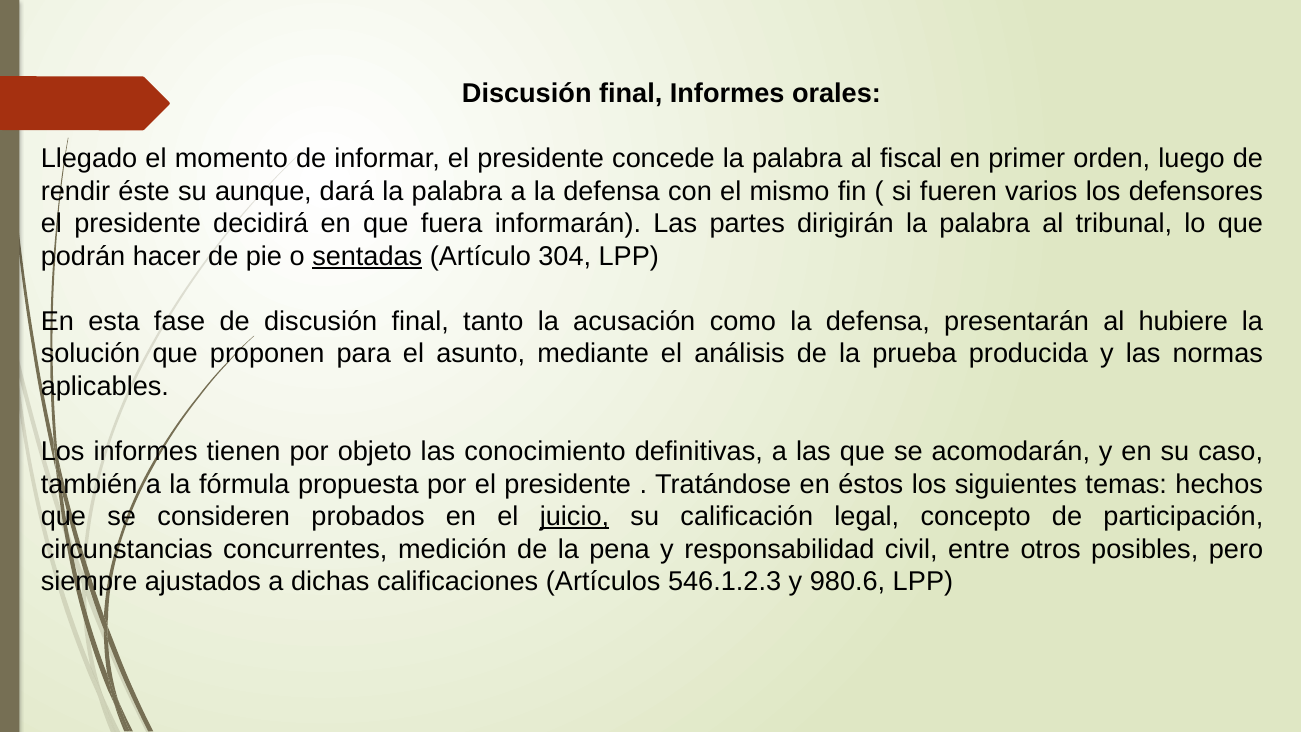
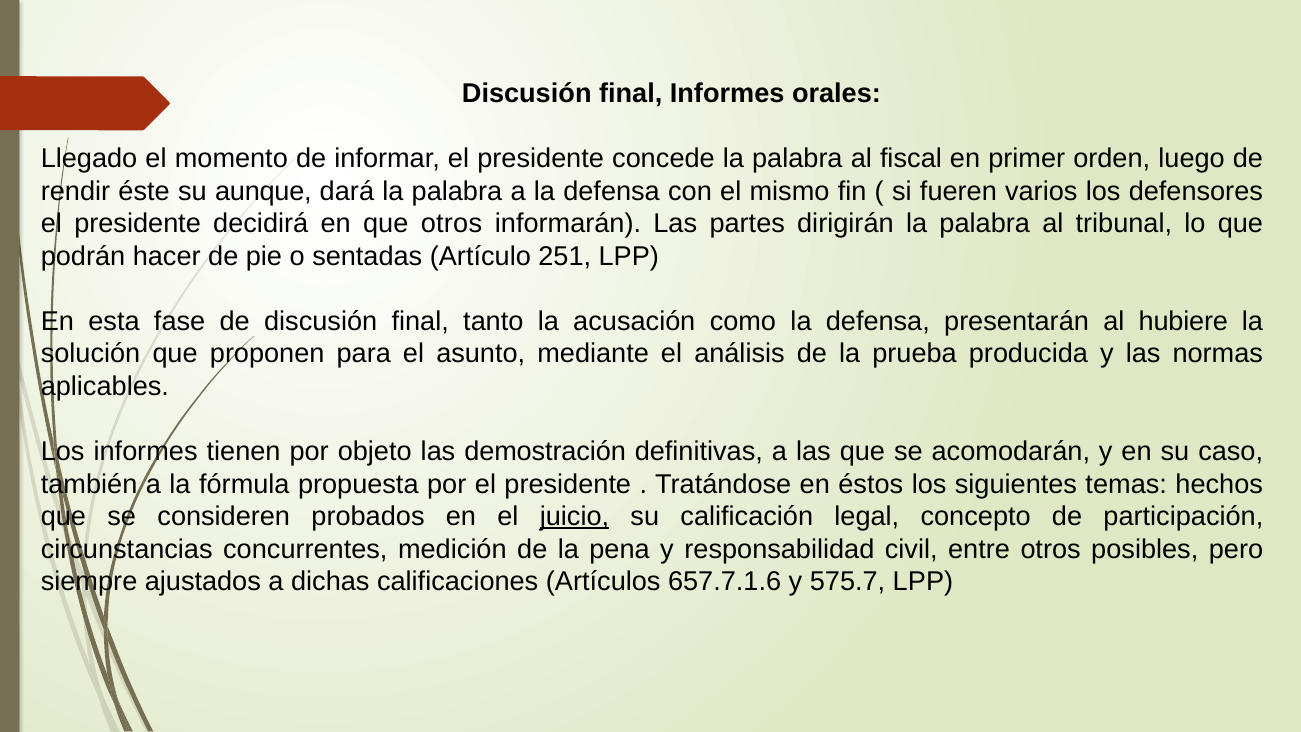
que fuera: fuera -> otros
sentadas underline: present -> none
304: 304 -> 251
conocimiento: conocimiento -> demostración
546.1.2.3: 546.1.2.3 -> 657.7.1.6
980.6: 980.6 -> 575.7
